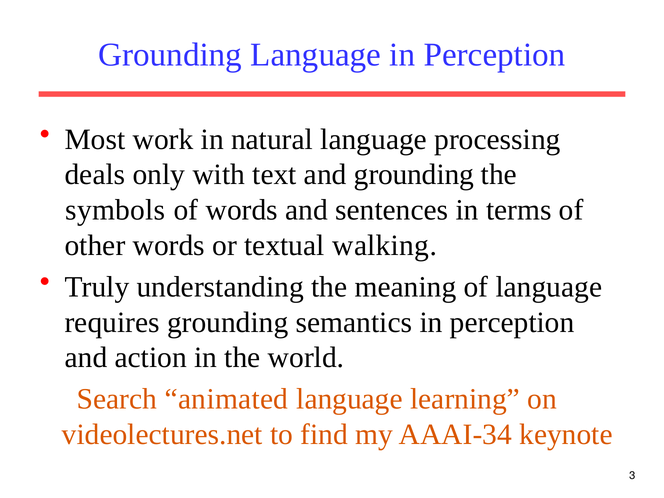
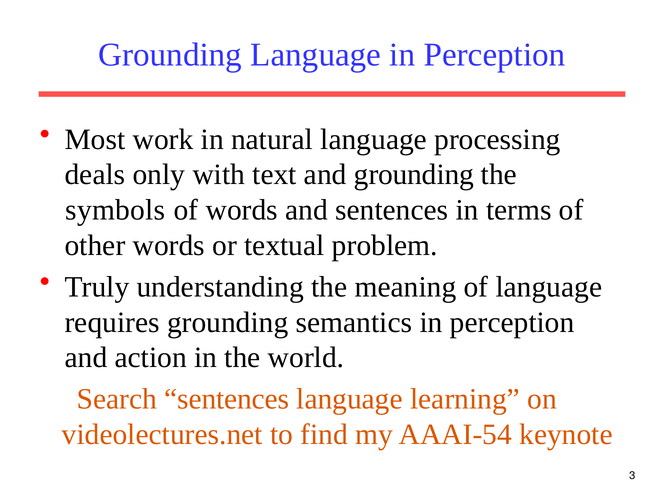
walking: walking -> problem
Search animated: animated -> sentences
AAAI-34: AAAI-34 -> AAAI-54
